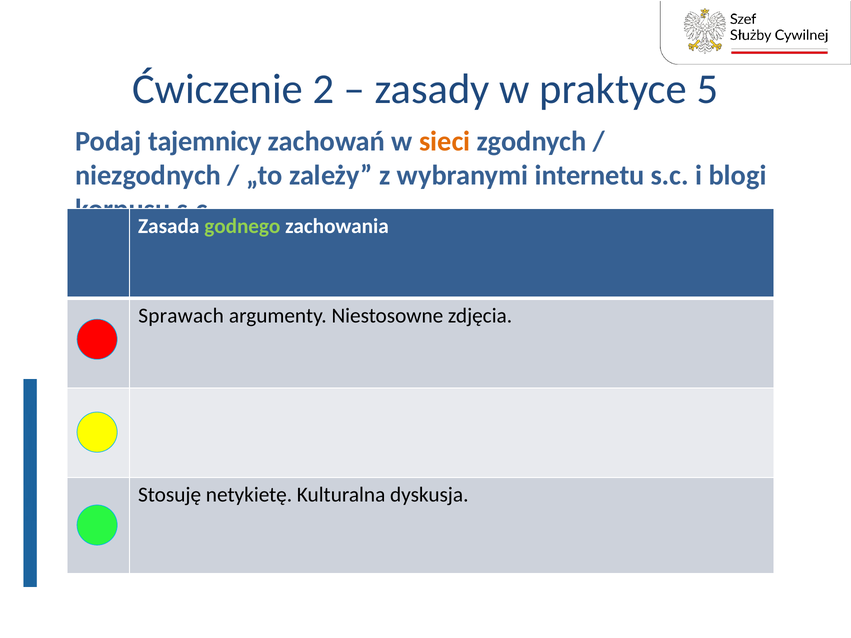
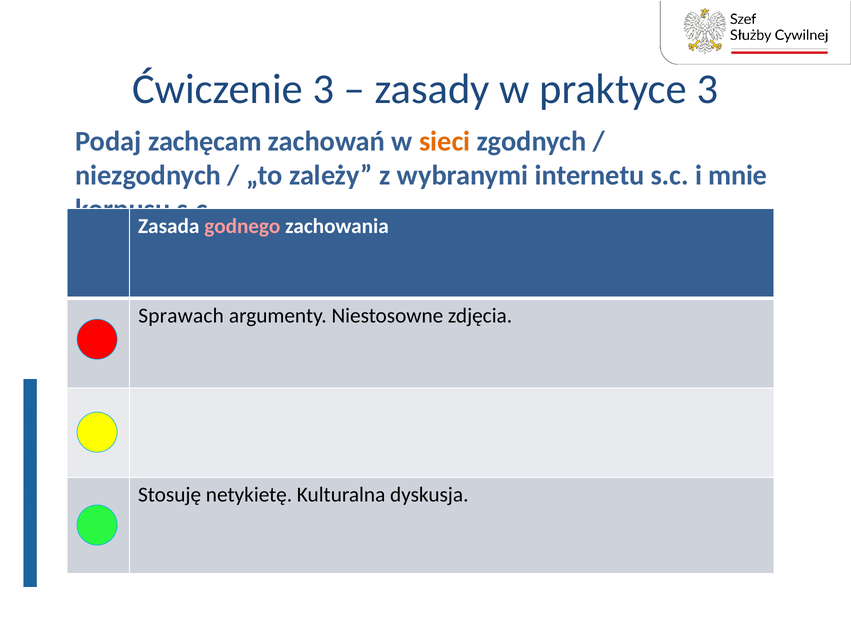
Ćwiczenie 2: 2 -> 3
praktyce 5: 5 -> 3
tajemnicy: tajemnicy -> zachęcam
blogi: blogi -> mnie
godnego colour: light green -> pink
